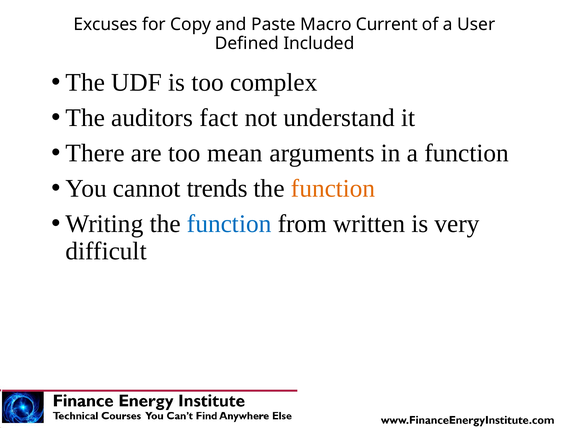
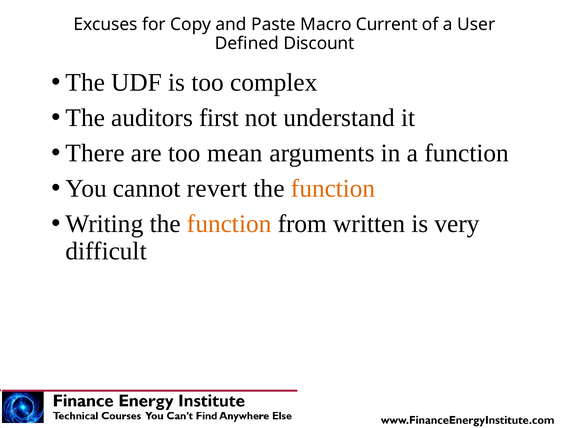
Included: Included -> Discount
fact: fact -> first
trends: trends -> revert
function at (229, 223) colour: blue -> orange
